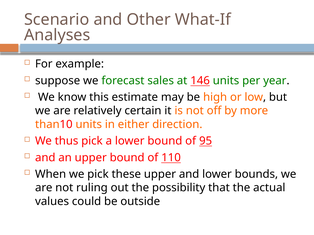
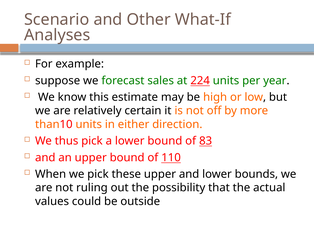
146: 146 -> 224
95: 95 -> 83
